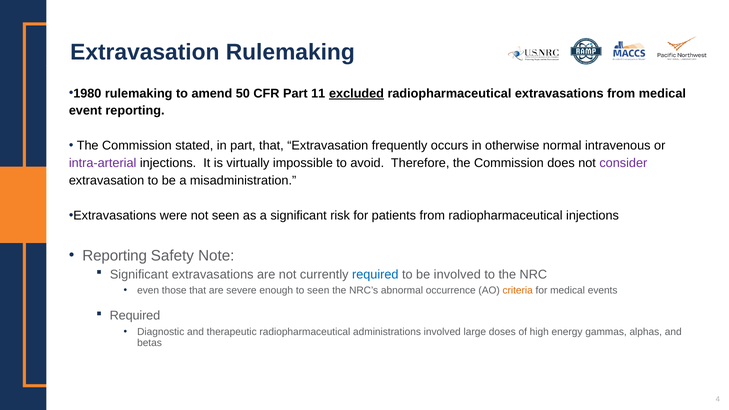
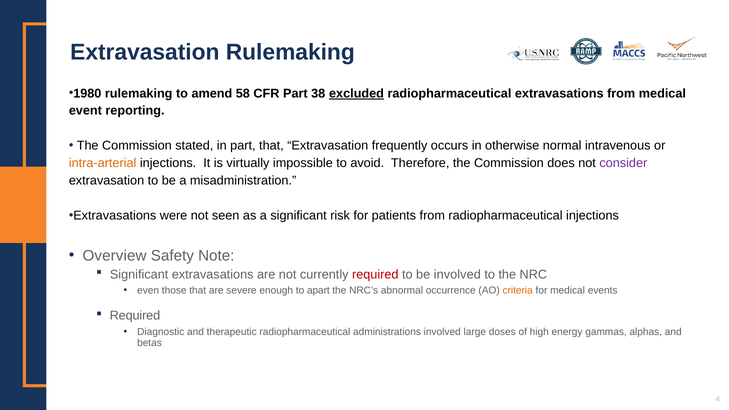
50: 50 -> 58
11: 11 -> 38
intra-arterial colour: purple -> orange
Reporting at (115, 256): Reporting -> Overview
required at (375, 274) colour: blue -> red
to seen: seen -> apart
